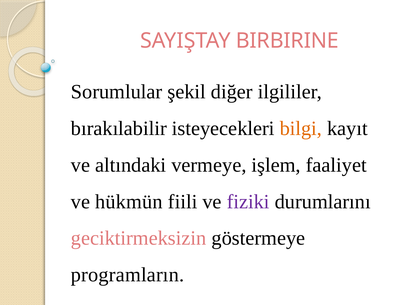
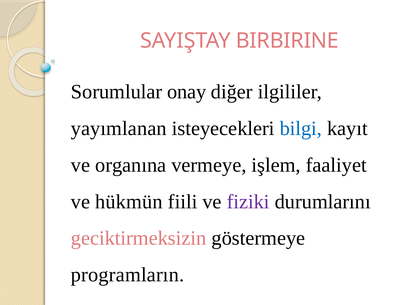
şekil: şekil -> onay
bırakılabilir: bırakılabilir -> yayımlanan
bilgi colour: orange -> blue
altındaki: altındaki -> organına
